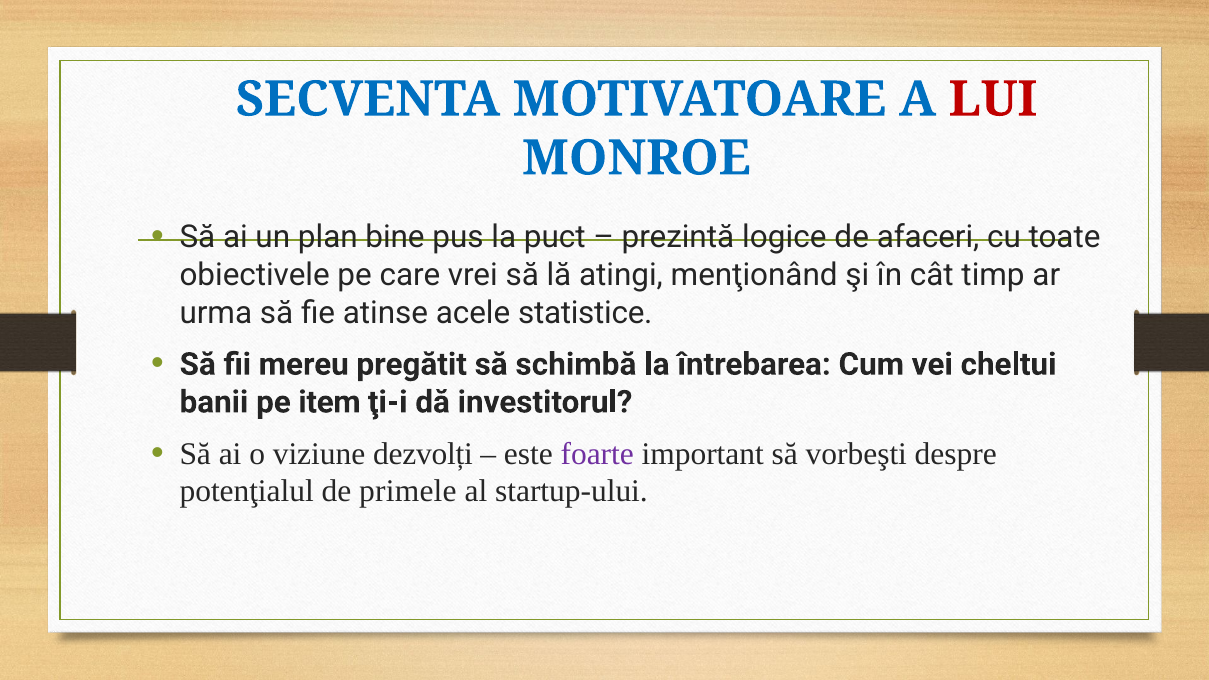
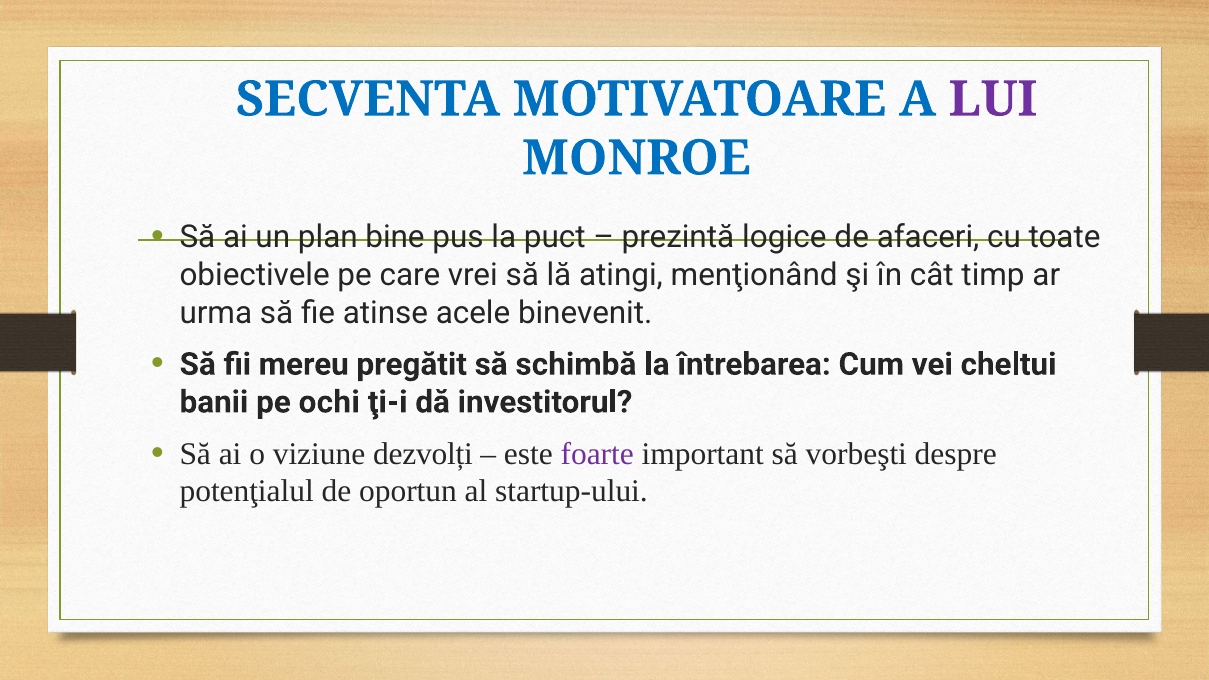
LUI colour: red -> purple
statistice: statistice -> binevenit
item: item -> ochi
primele: primele -> oportun
